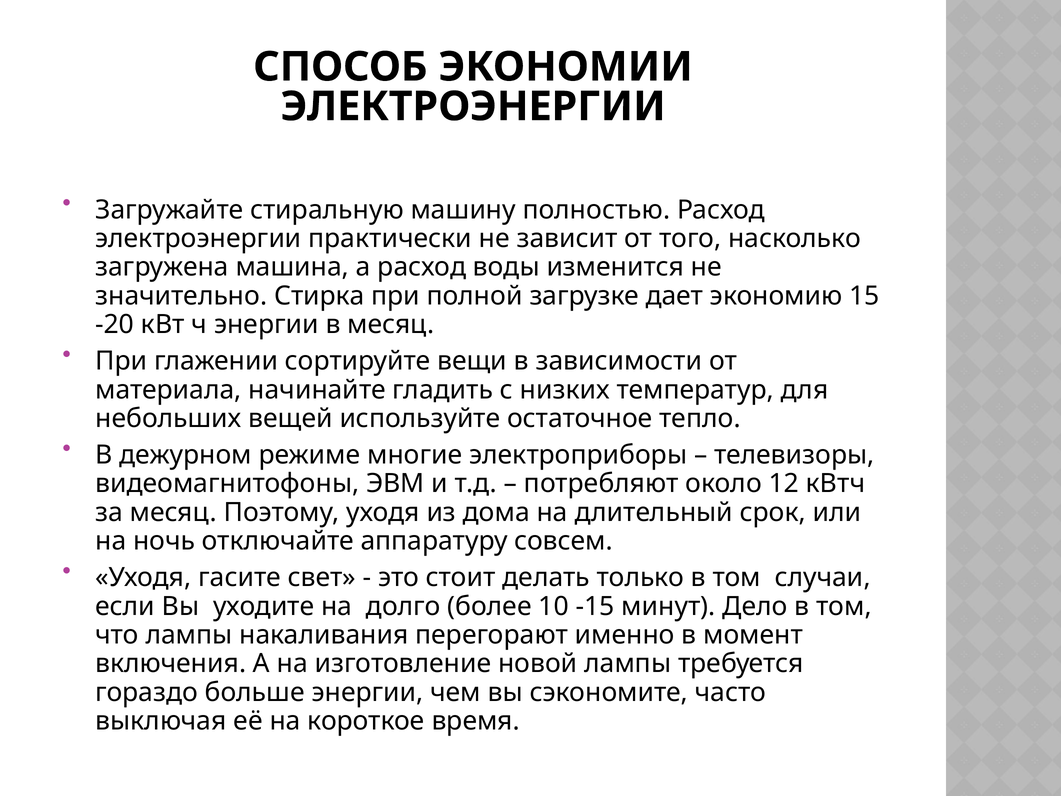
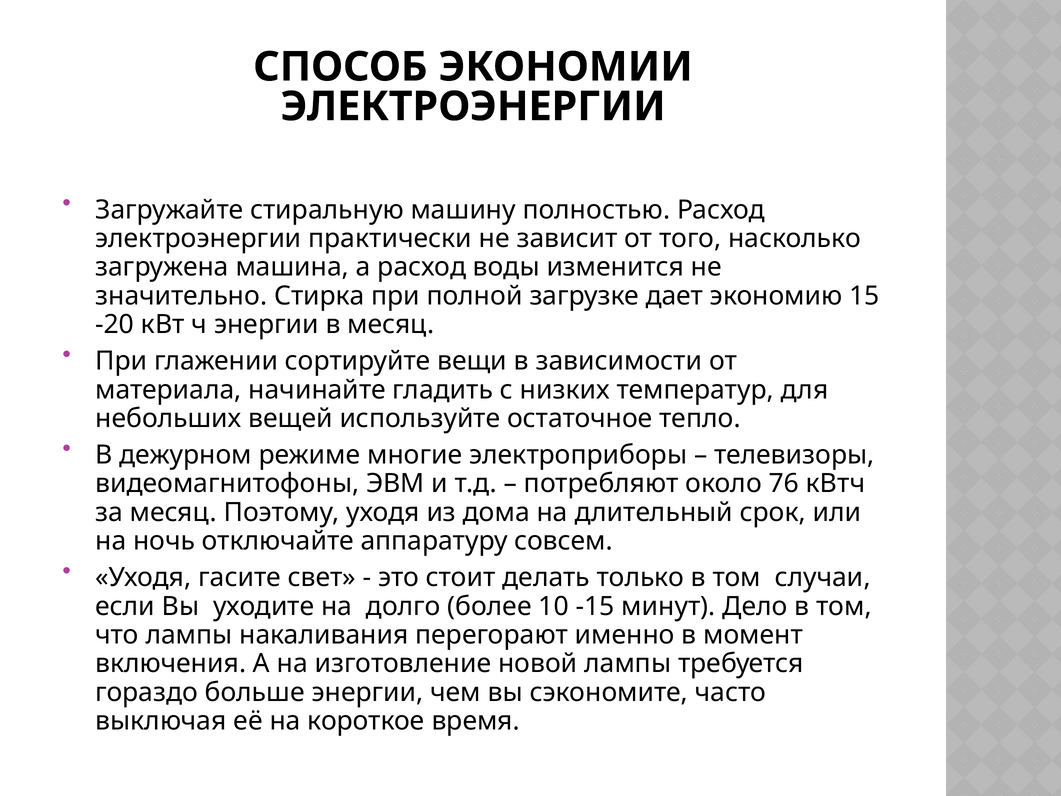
12: 12 -> 76
